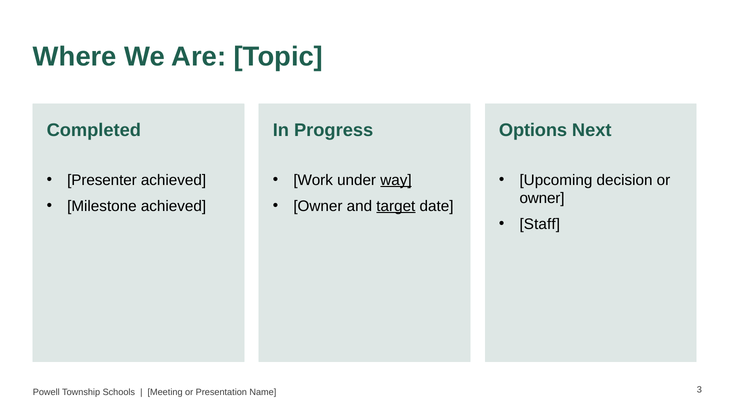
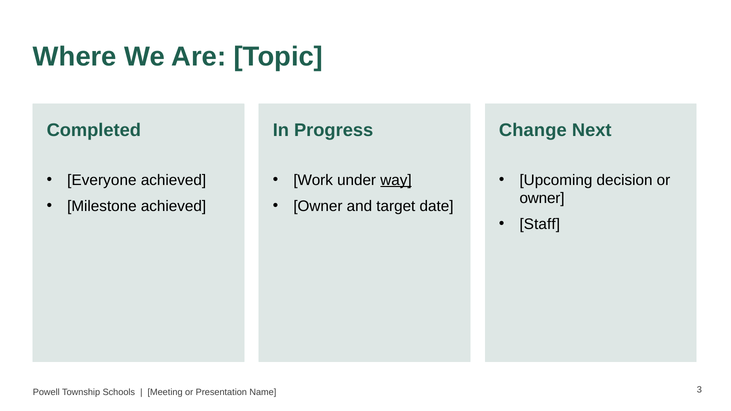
Options: Options -> Change
Presenter: Presenter -> Everyone
target underline: present -> none
